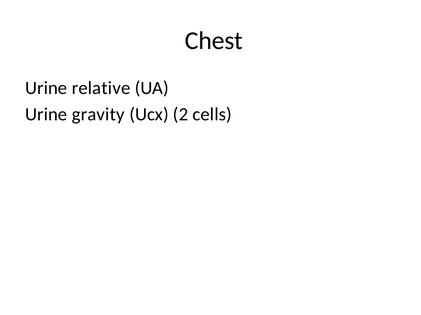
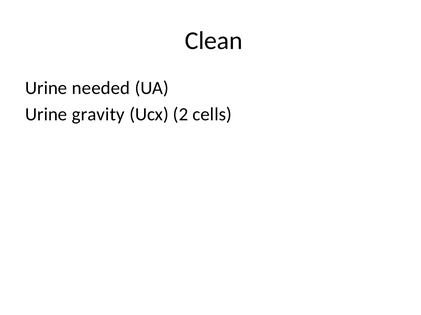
Chest: Chest -> Clean
relative: relative -> needed
